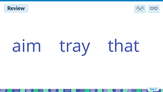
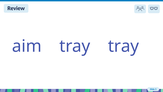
tray that: that -> tray
